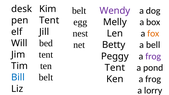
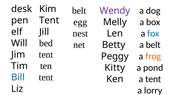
fox colour: orange -> blue
a bell: bell -> belt
frog at (153, 56) colour: purple -> orange
Tent at (115, 68): Tent -> Kitty
belt at (46, 77): belt -> tent
frog at (153, 79): frog -> tent
